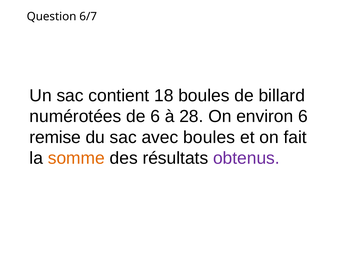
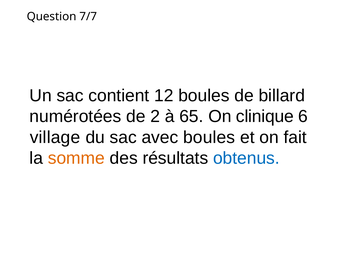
6/7: 6/7 -> 7/7
18: 18 -> 12
de 6: 6 -> 2
28: 28 -> 65
environ: environ -> clinique
remise: remise -> village
obtenus colour: purple -> blue
